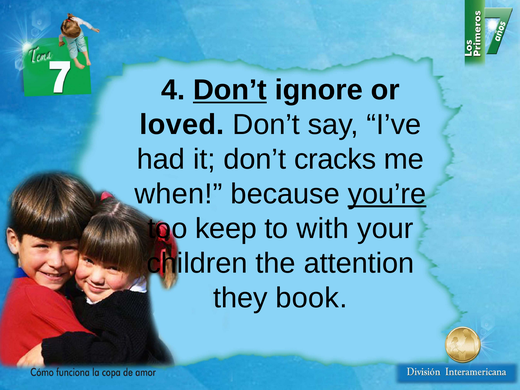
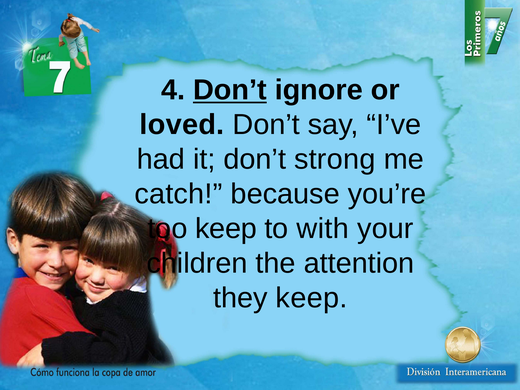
cracks: cracks -> strong
when: when -> catch
you’re underline: present -> none
they book: book -> keep
